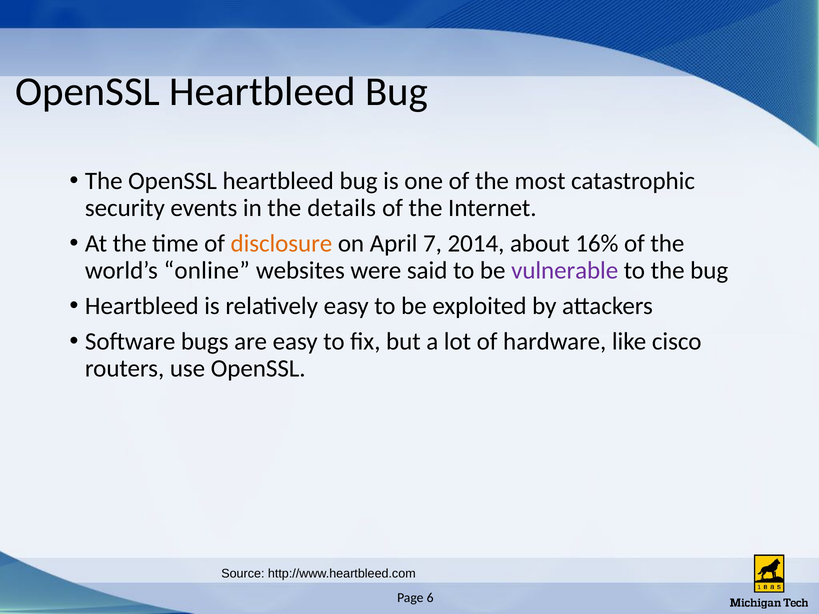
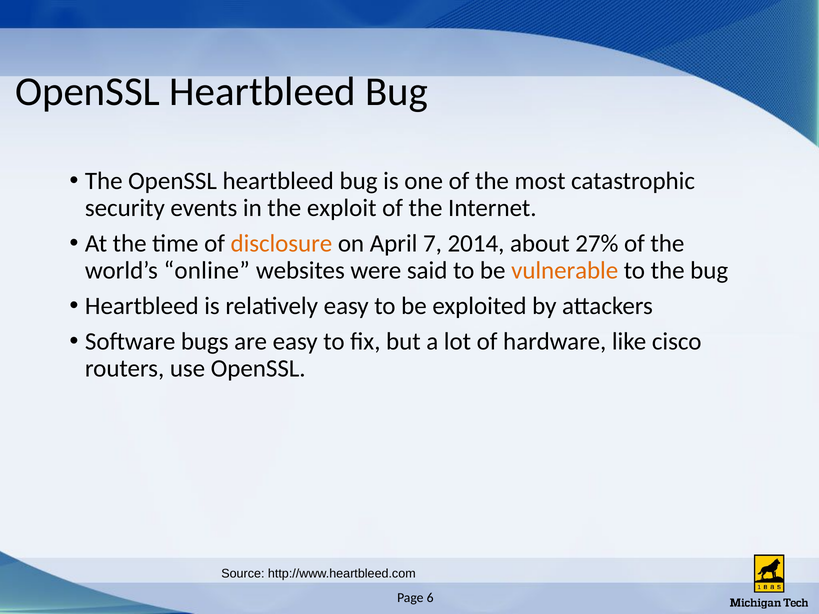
details: details -> exploit
16%: 16% -> 27%
vulnerable colour: purple -> orange
